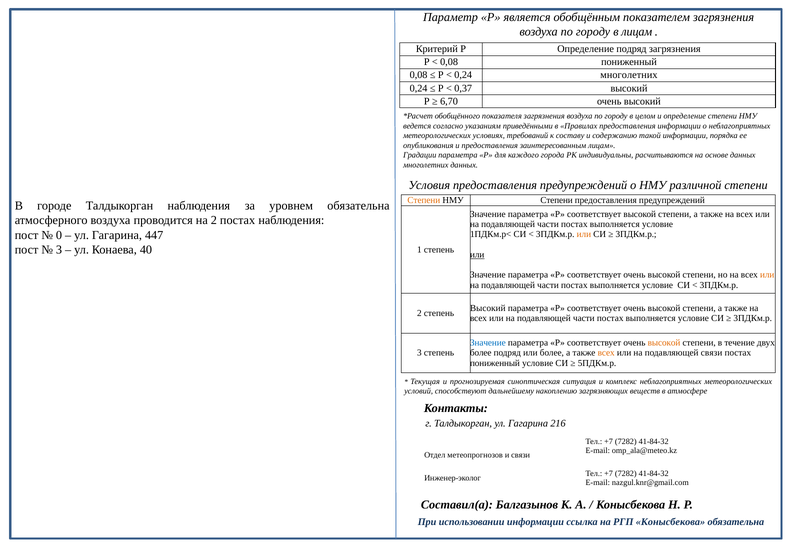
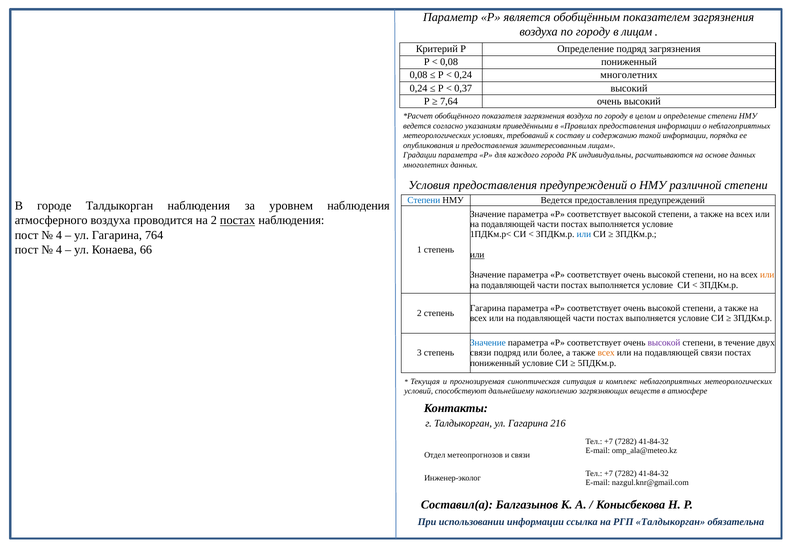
6,70: 6,70 -> 7,64
Степени at (424, 200) colour: orange -> blue
Степени at (557, 200): Степени -> Ведется
уровнем обязательна: обязательна -> наблюдения
постах at (238, 221) underline: none -> present
0 at (59, 235): 0 -> 4
447: 447 -> 764
или at (584, 235) colour: orange -> blue
3 at (59, 250): 3 -> 4
40: 40 -> 66
Высокий at (488, 308): Высокий -> Гагарина
высокой at (664, 343) colour: orange -> purple
более at (481, 353): более -> связи
РГП Конысбекова: Конысбекова -> Талдыкорган
